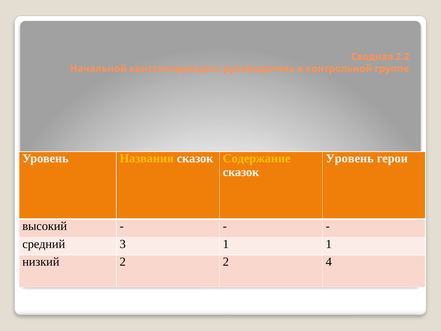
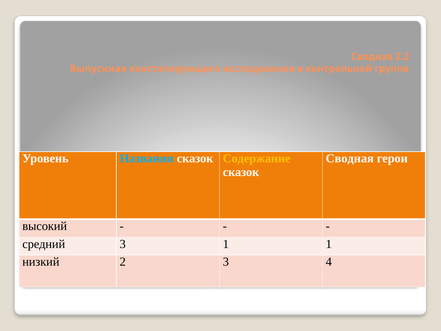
Начальной: Начальной -> Выпускная
руководитель: руководитель -> исследования
Названия colour: yellow -> light blue
Уровень at (350, 158): Уровень -> Сводная
2 2: 2 -> 3
